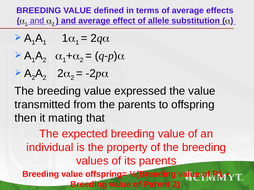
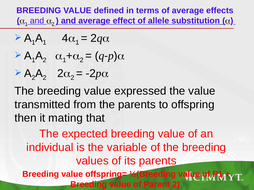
1 at (65, 38): 1 -> 4
property: property -> variable
